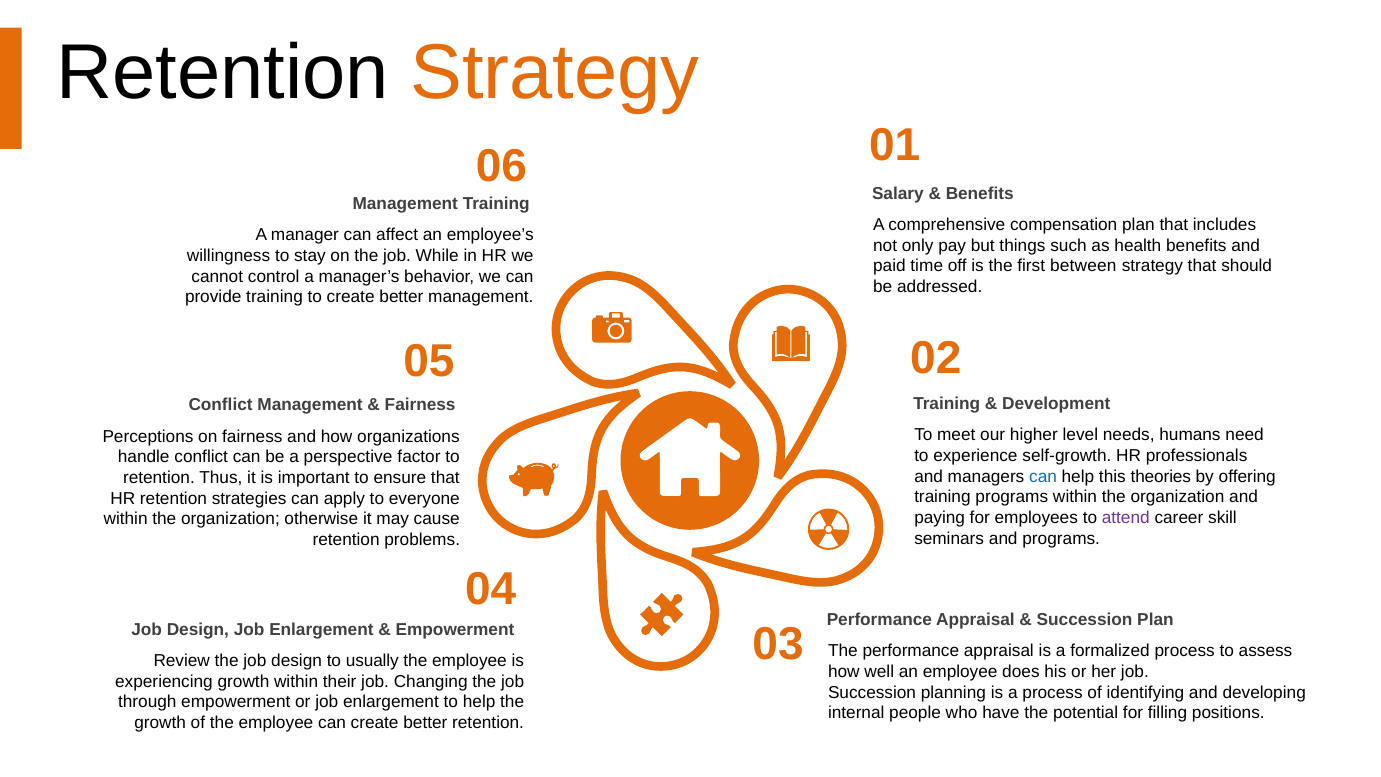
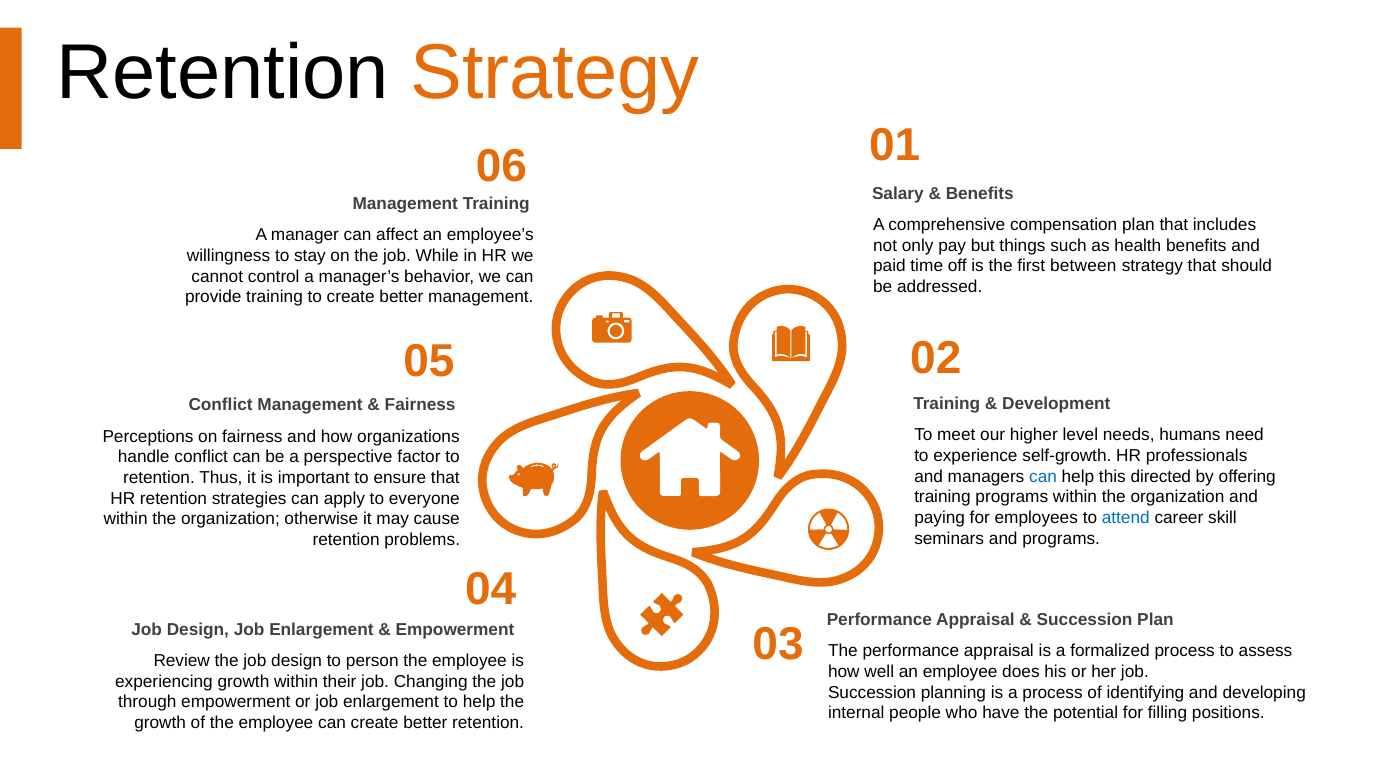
theories: theories -> directed
attend colour: purple -> blue
usually: usually -> person
